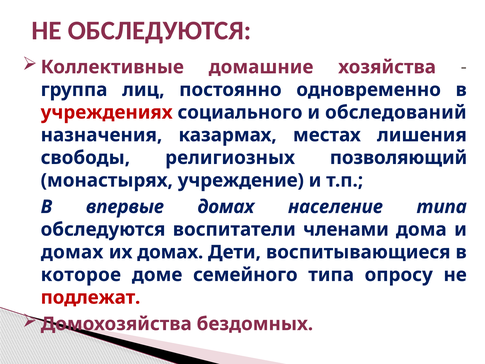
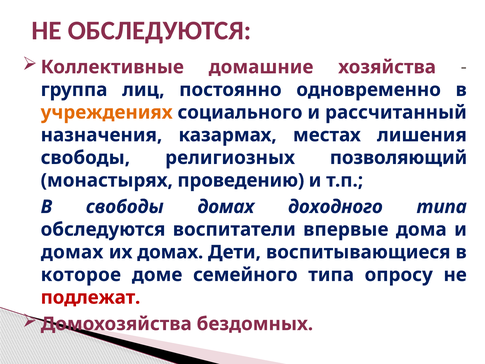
учреждениях colour: red -> orange
обследований: обследований -> рассчитанный
учреждение: учреждение -> проведению
В впервые: впервые -> свободы
население: население -> доходного
членами: членами -> впервые
